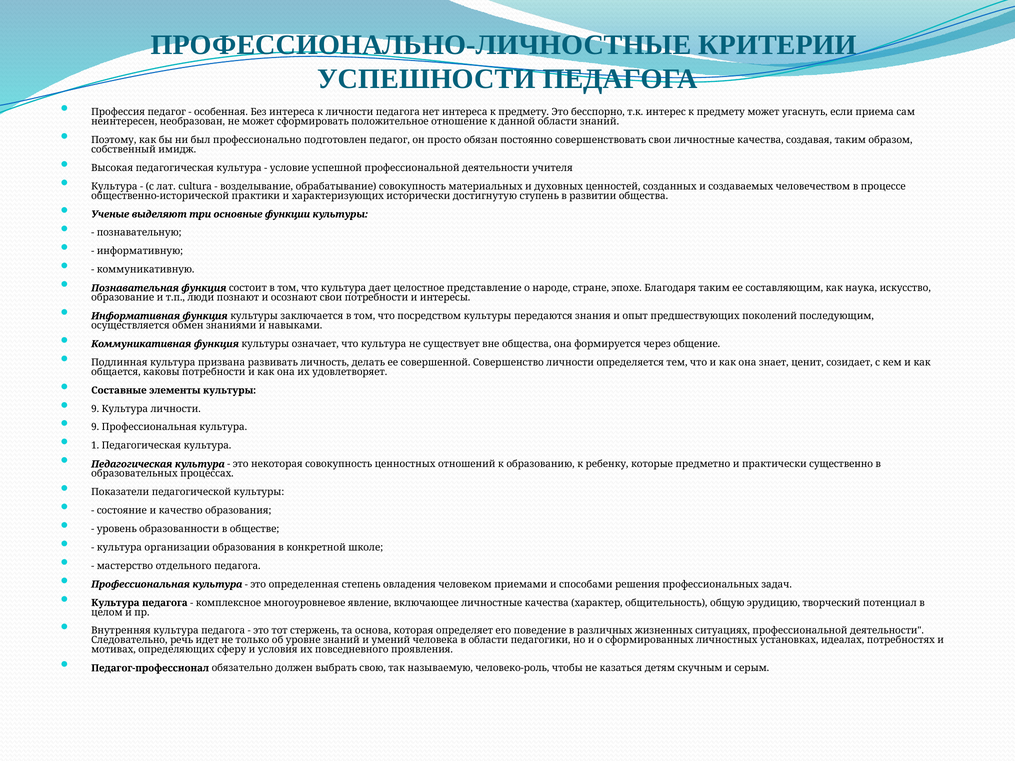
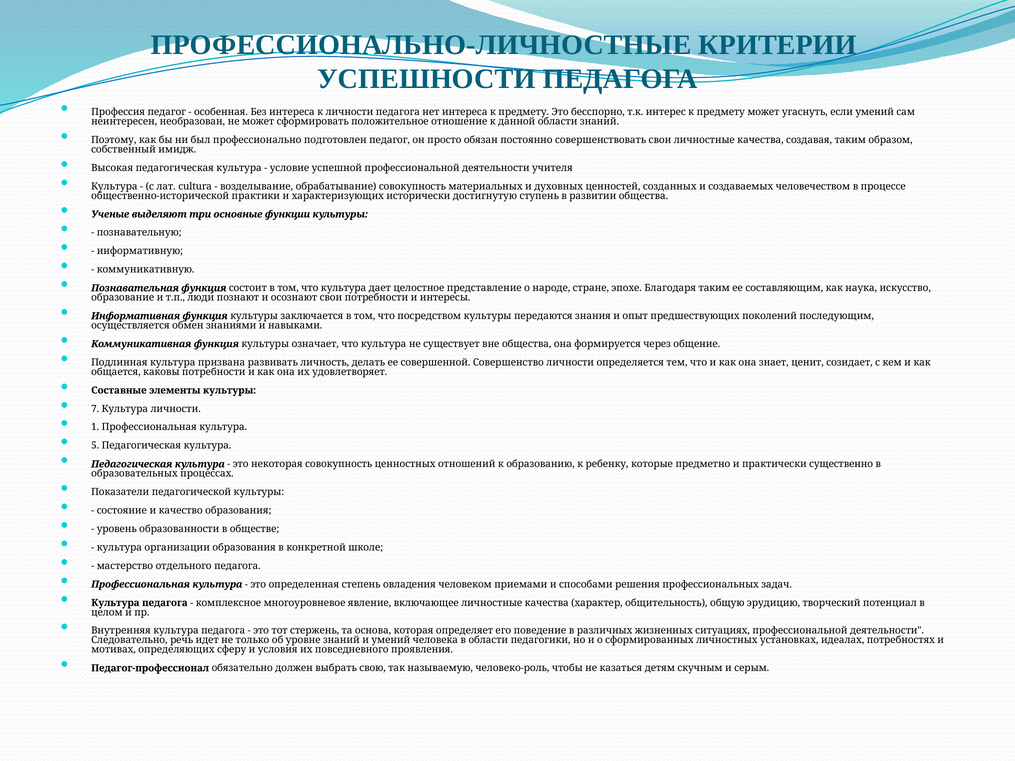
если приема: приема -> умений
9 at (95, 409): 9 -> 7
9 at (95, 427): 9 -> 1
1: 1 -> 5
